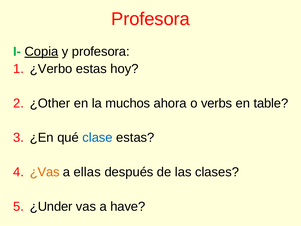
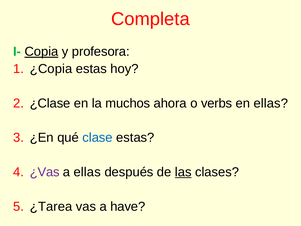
Profesora at (151, 19): Profesora -> Completa
¿Verbo: ¿Verbo -> ¿Copia
¿Other: ¿Other -> ¿Clase
en table: table -> ellas
¿Vas colour: orange -> purple
las underline: none -> present
¿Under: ¿Under -> ¿Tarea
